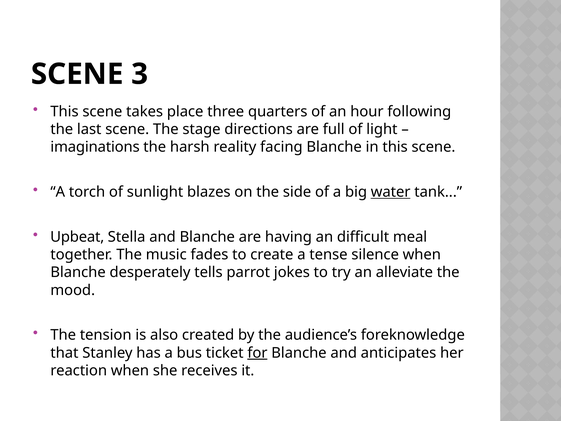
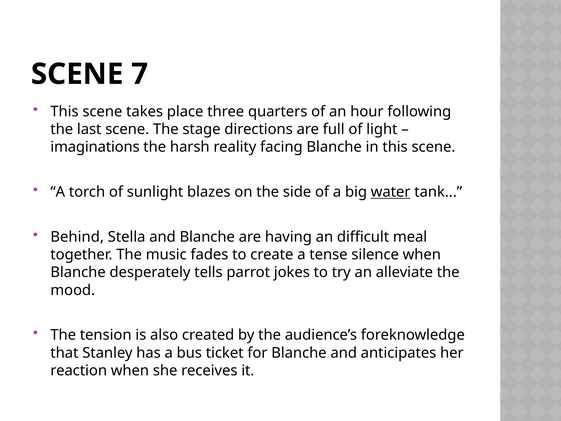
3: 3 -> 7
Upbeat: Upbeat -> Behind
for underline: present -> none
